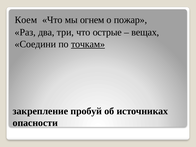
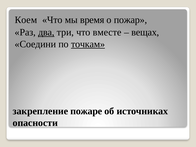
огнем: огнем -> время
два underline: none -> present
острые: острые -> вместе
пробуй: пробуй -> пожаре
